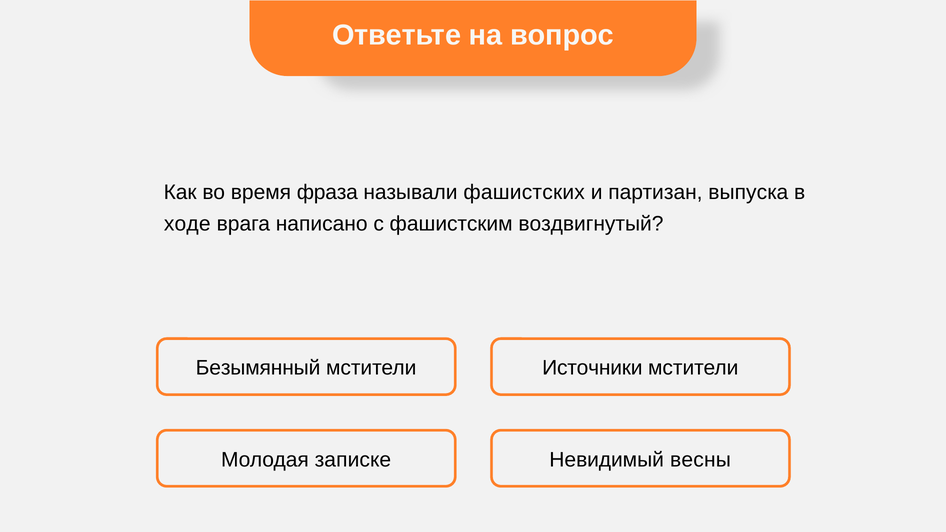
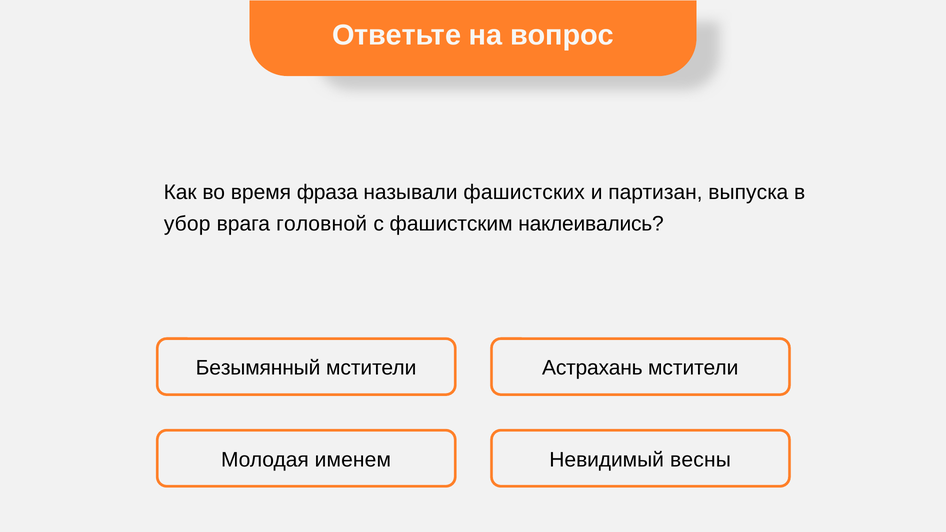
ходе: ходе -> убор
написано: написано -> головной
воздвигнутый: воздвигнутый -> наклеивались
Источники: Источники -> Астрахань
записке: записке -> именем
